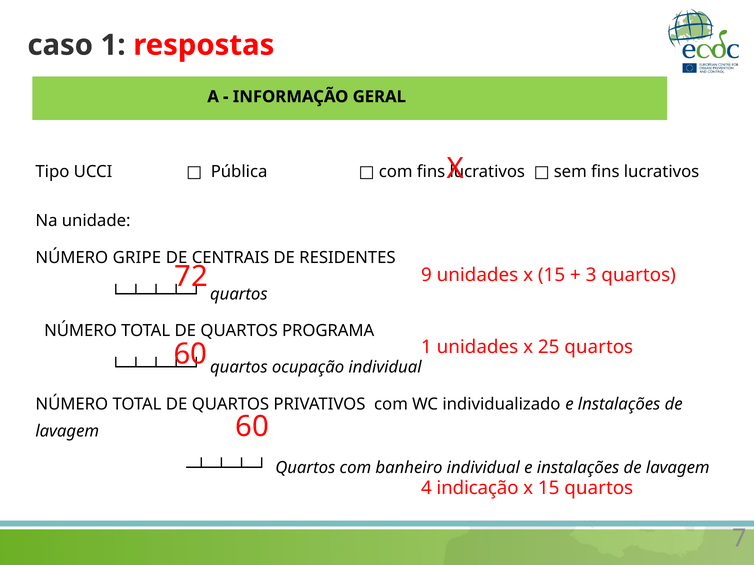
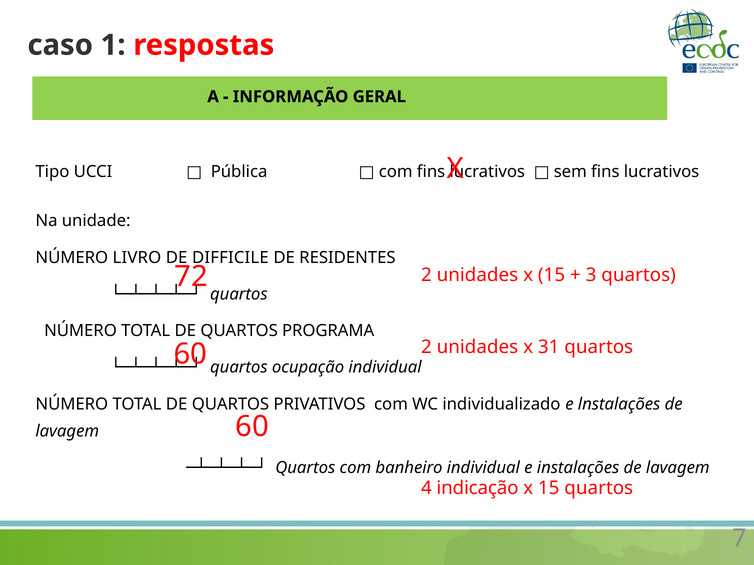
GRIPE: GRIPE -> LIVRO
CENTRAIS: CENTRAIS -> DIFFICILE
72 9: 9 -> 2
1 at (426, 347): 1 -> 2
25: 25 -> 31
